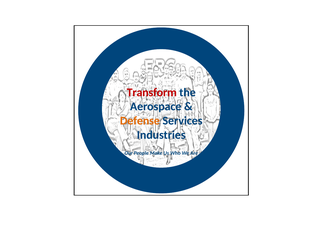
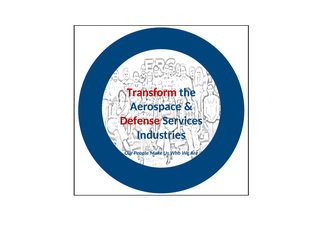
Defense colour: orange -> red
